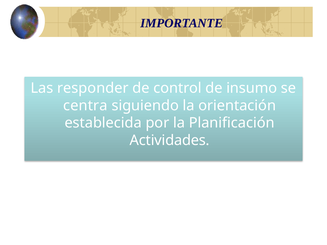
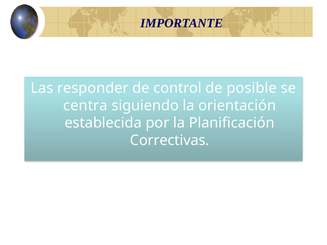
insumo: insumo -> posible
Actividades: Actividades -> Correctivas
